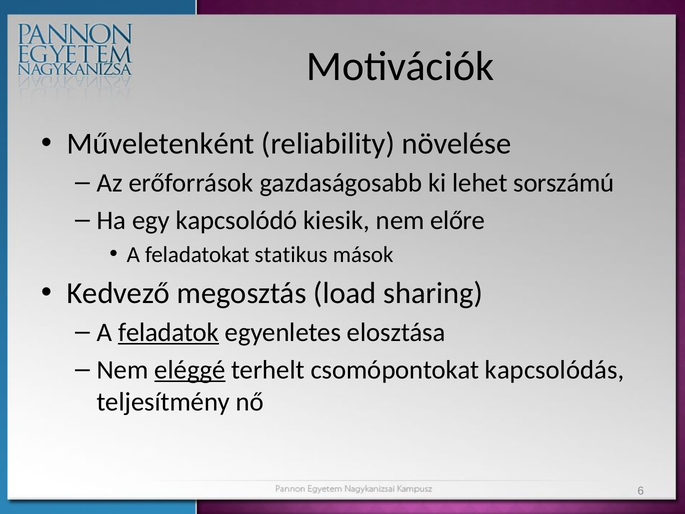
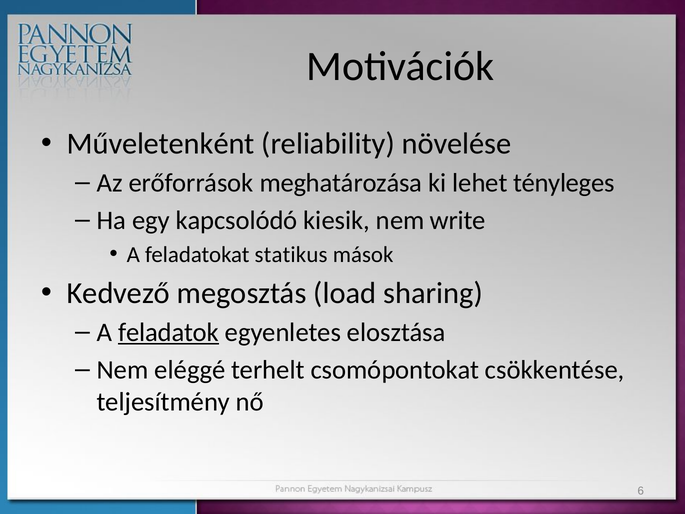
gazdaságosabb: gazdaságosabb -> meghatározása
sorszámú: sorszámú -> tényleges
előre: előre -> write
eléggé underline: present -> none
kapcsolódás: kapcsolódás -> csökkentése
